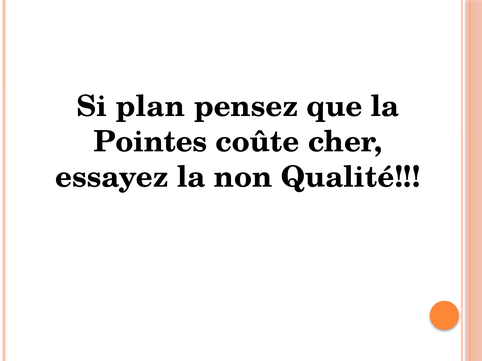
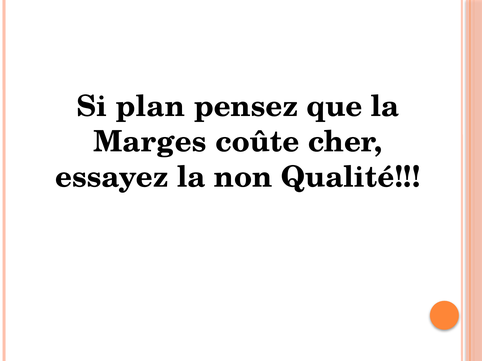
Pointes: Pointes -> Marges
